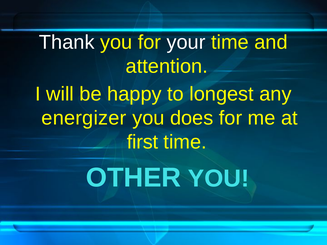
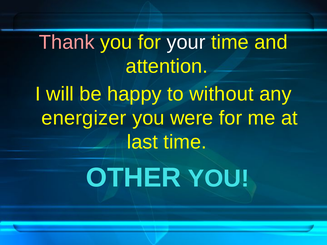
Thank colour: white -> pink
longest: longest -> without
does: does -> were
first: first -> last
